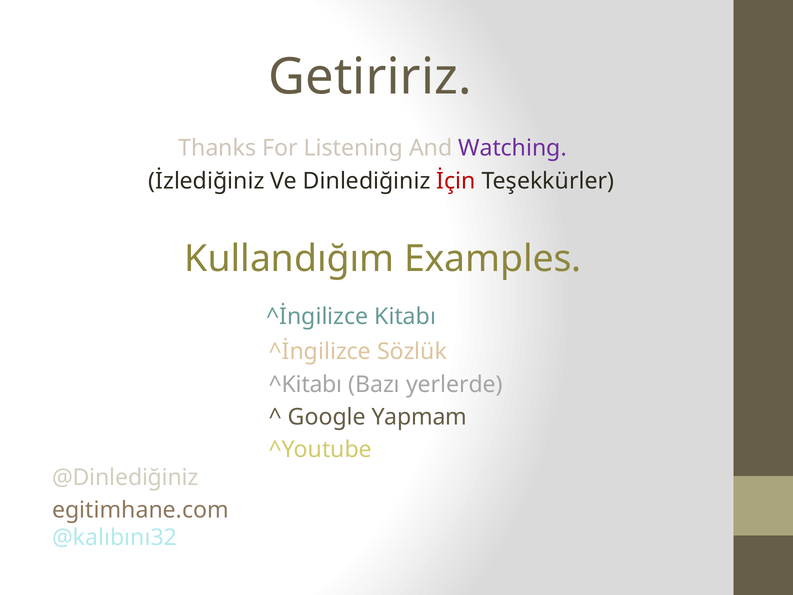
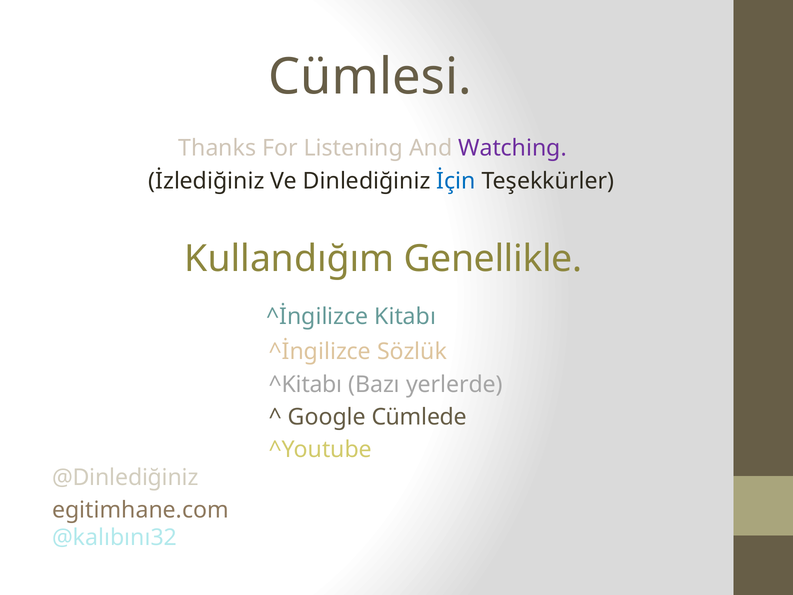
Getiririz: Getiririz -> Cümlesi
İçin colour: red -> blue
Examples: Examples -> Genellikle
Yapmam: Yapmam -> Cümlede
